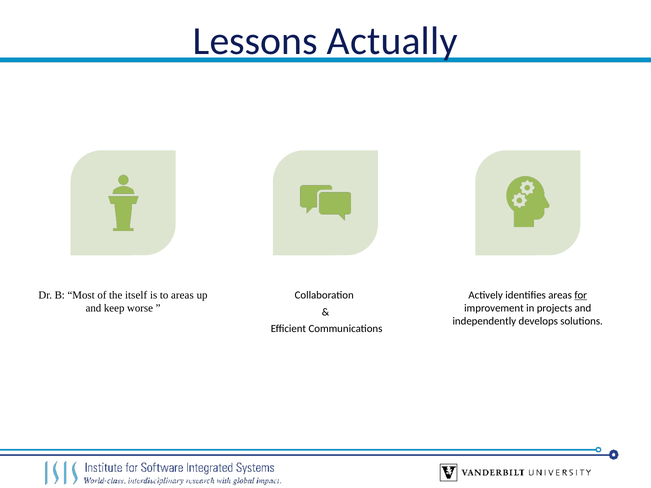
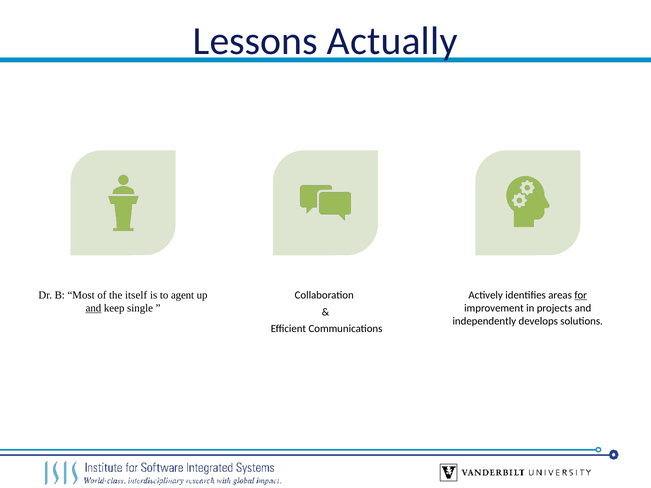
to areas: areas -> agent
and at (93, 308) underline: none -> present
worse: worse -> single
